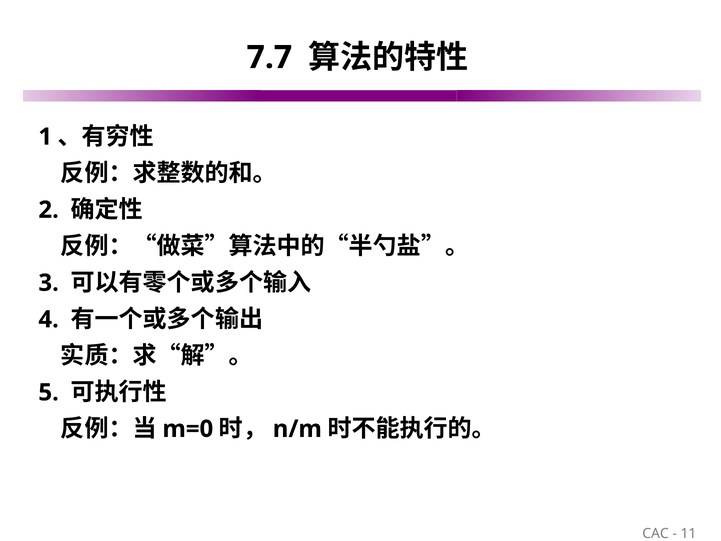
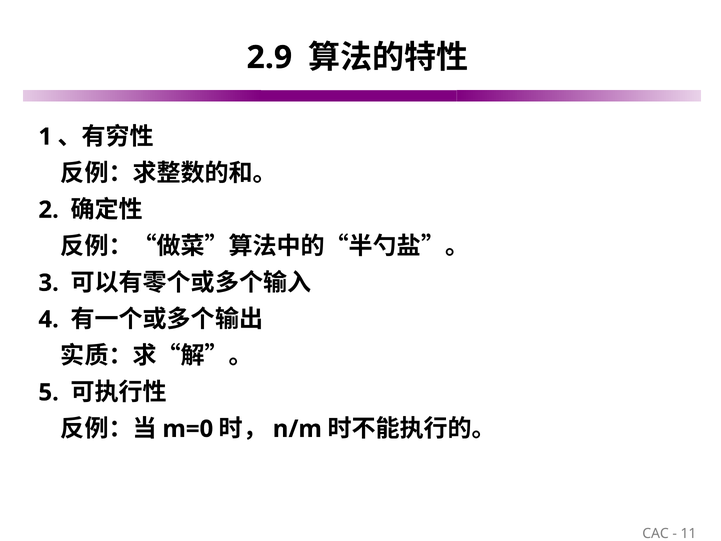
7.7: 7.7 -> 2.9
